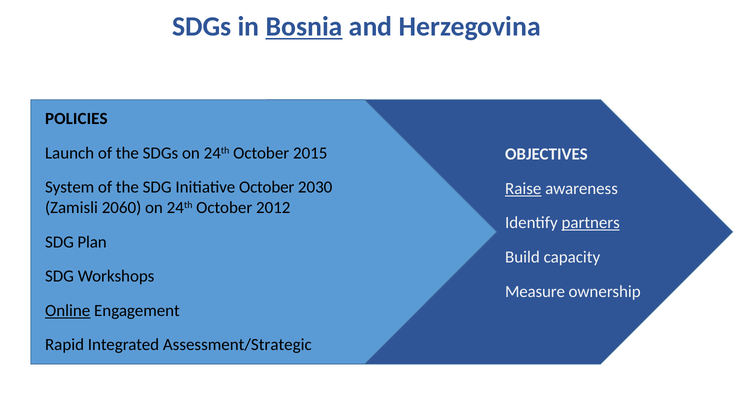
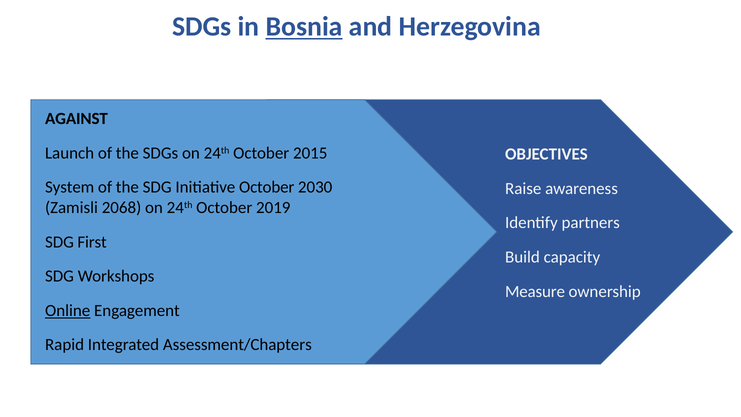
POLICIES: POLICIES -> AGAINST
Raise underline: present -> none
2060: 2060 -> 2068
2012: 2012 -> 2019
partners underline: present -> none
Plan: Plan -> First
Assessment/Strategic: Assessment/Strategic -> Assessment/Chapters
